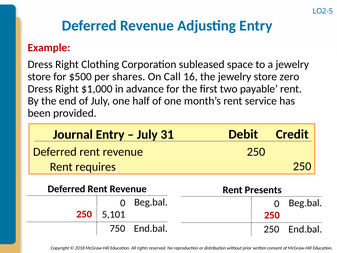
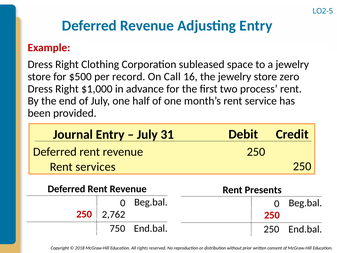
shares: shares -> record
payable: payable -> process
requires: requires -> services
5,101: 5,101 -> 2,762
